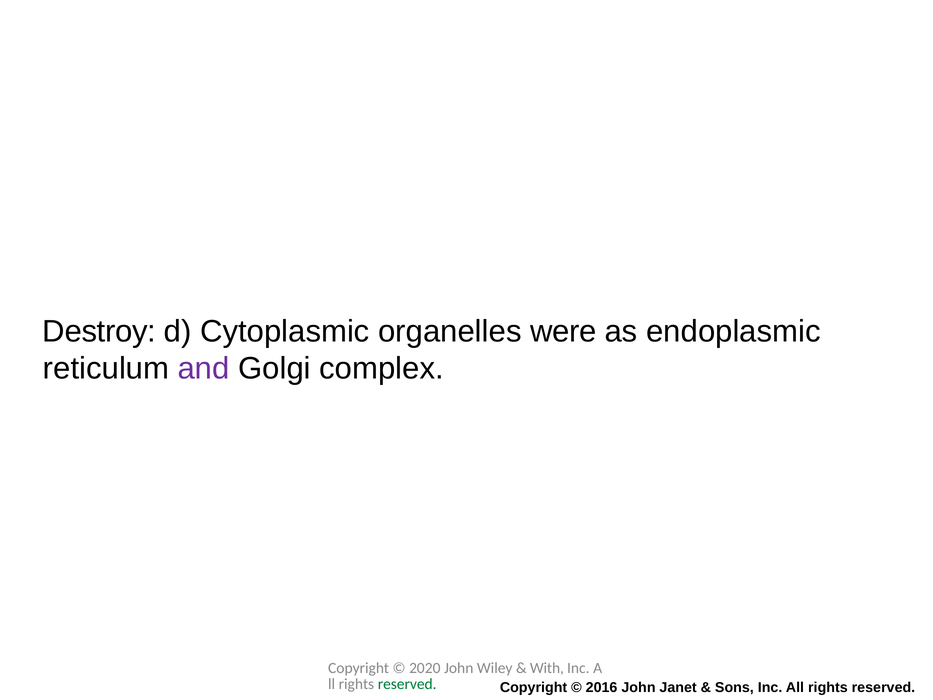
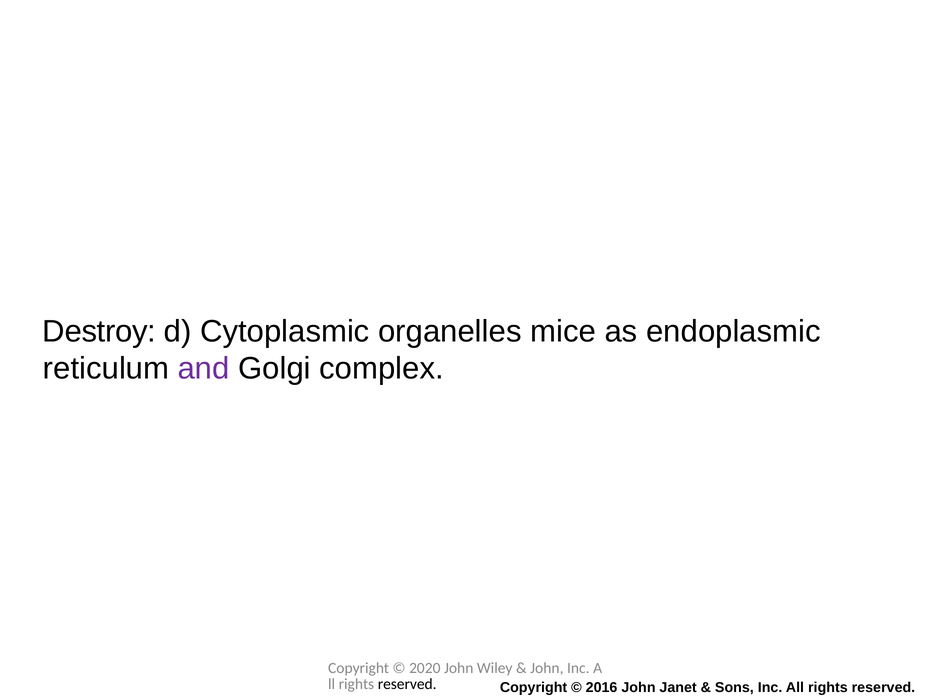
were: were -> mice
With at (547, 668): With -> John
reserved at (407, 684) colour: green -> black
